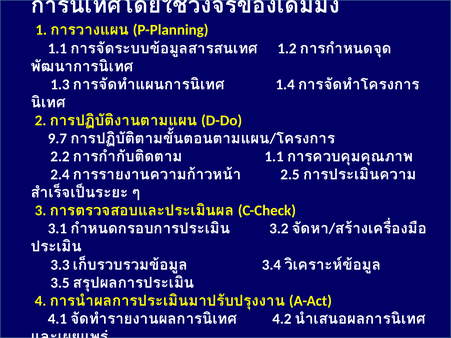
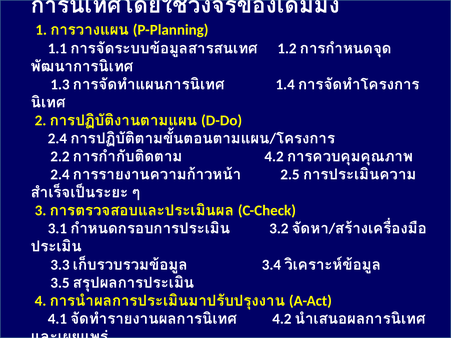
9.7 at (57, 139): 9.7 -> 2.4
1.1 at (274, 157): 1.1 -> 4.2
